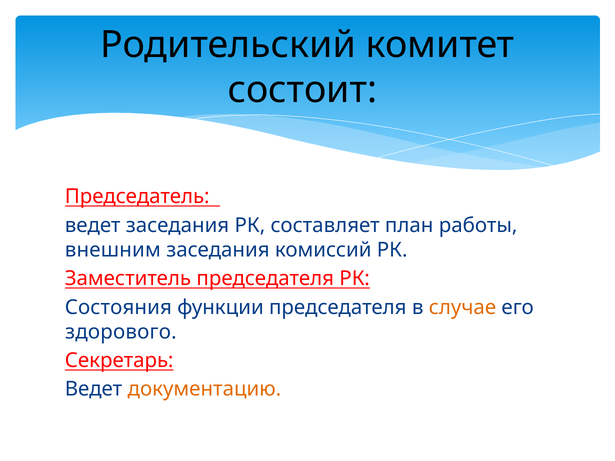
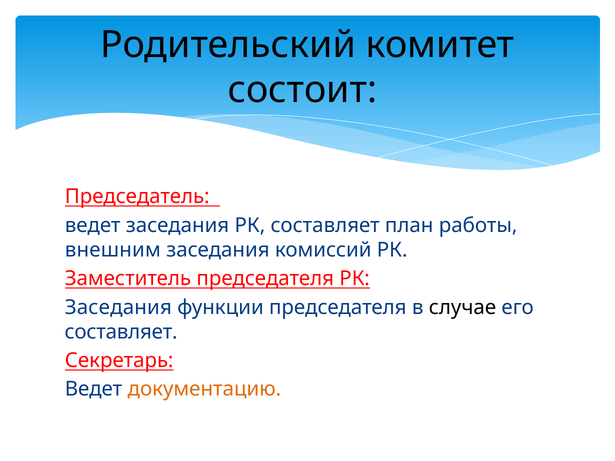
Состояния at (118, 307): Состояния -> Заседания
случае colour: orange -> black
здорового at (121, 332): здорового -> составляет
